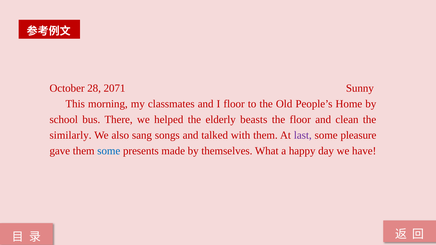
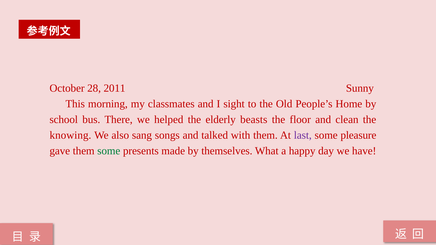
2071: 2071 -> 2011
I floor: floor -> sight
similarly: similarly -> knowing
some at (109, 151) colour: blue -> green
